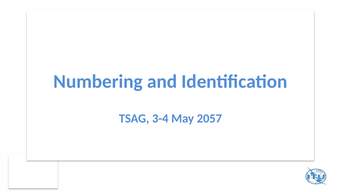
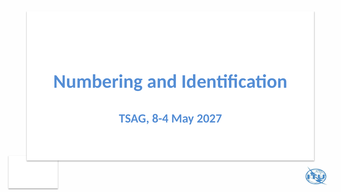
3-4: 3-4 -> 8-4
2057: 2057 -> 2027
